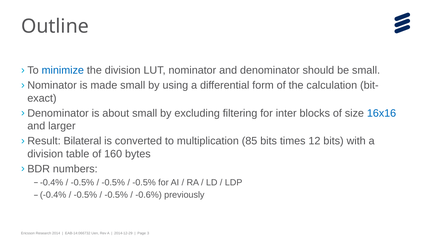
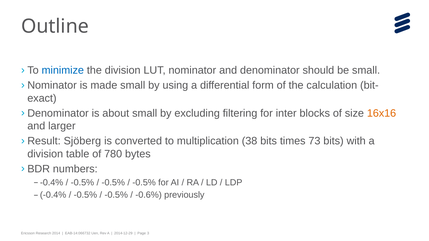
16x16 colour: blue -> orange
Bilateral: Bilateral -> Sjöberg
85: 85 -> 38
12: 12 -> 73
160: 160 -> 780
